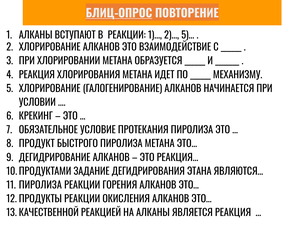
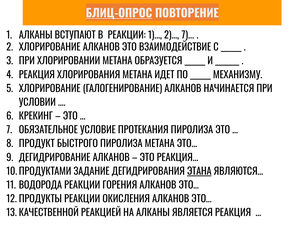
2 5: 5 -> 7
ЭТАНА underline: none -> present
ПИРОЛИЗА at (40, 185): ПИРОЛИЗА -> ВОДОРОДА
